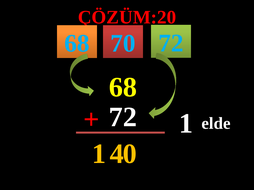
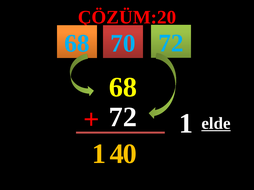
elde underline: none -> present
